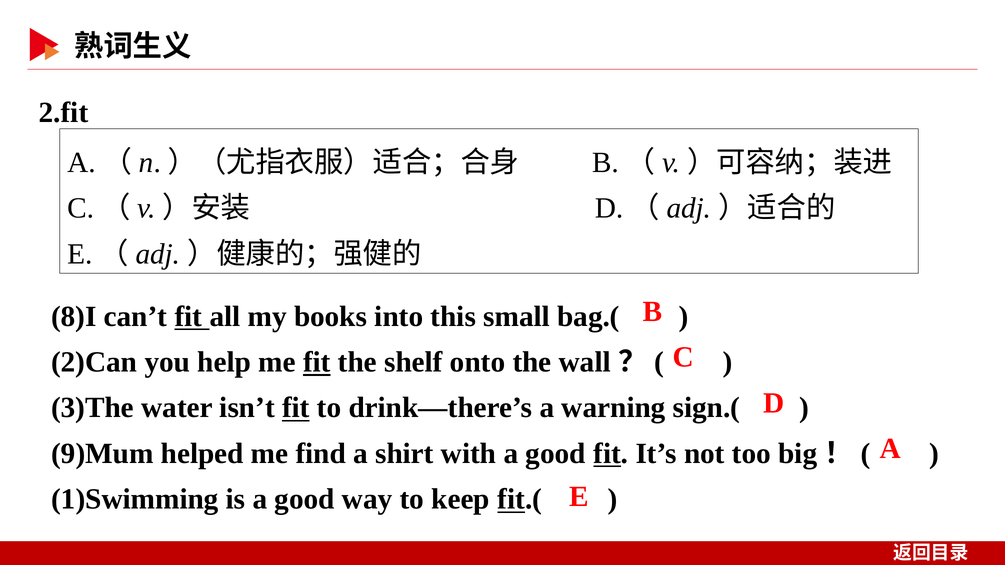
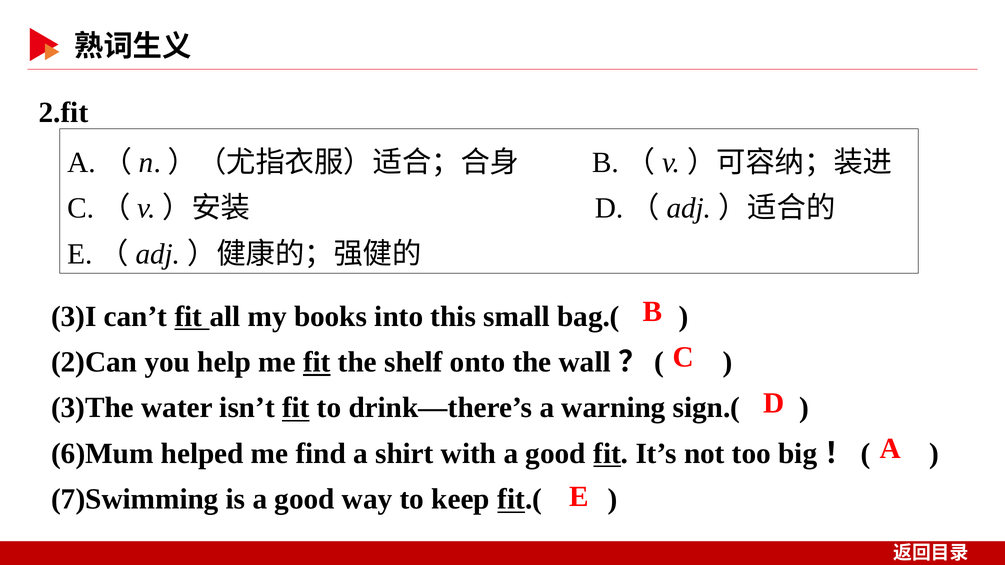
8)I: 8)I -> 3)I
9)Mum: 9)Mum -> 6)Mum
1)Swimming: 1)Swimming -> 7)Swimming
